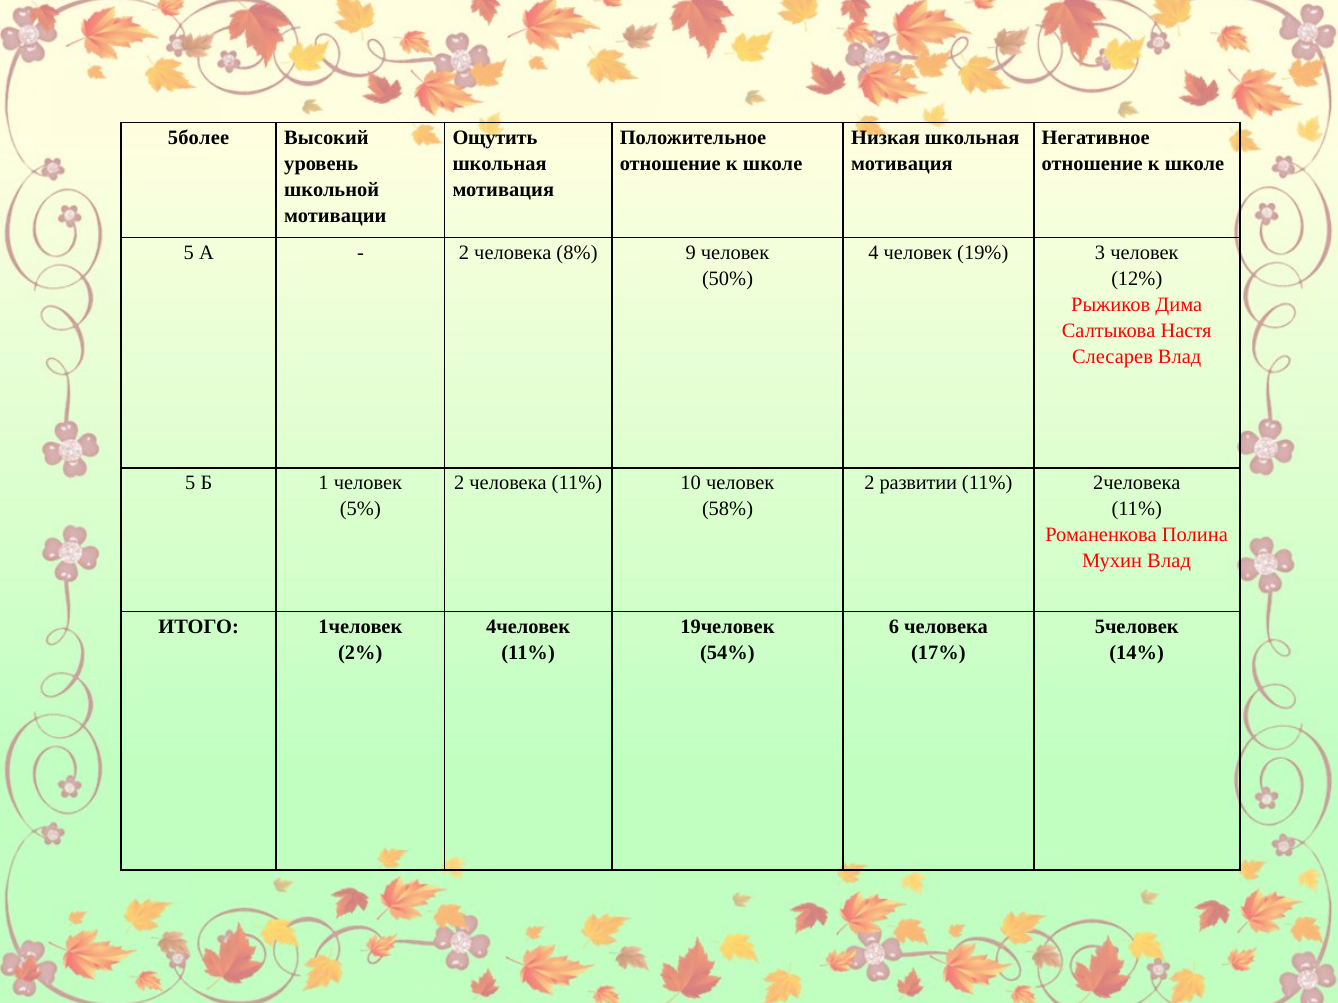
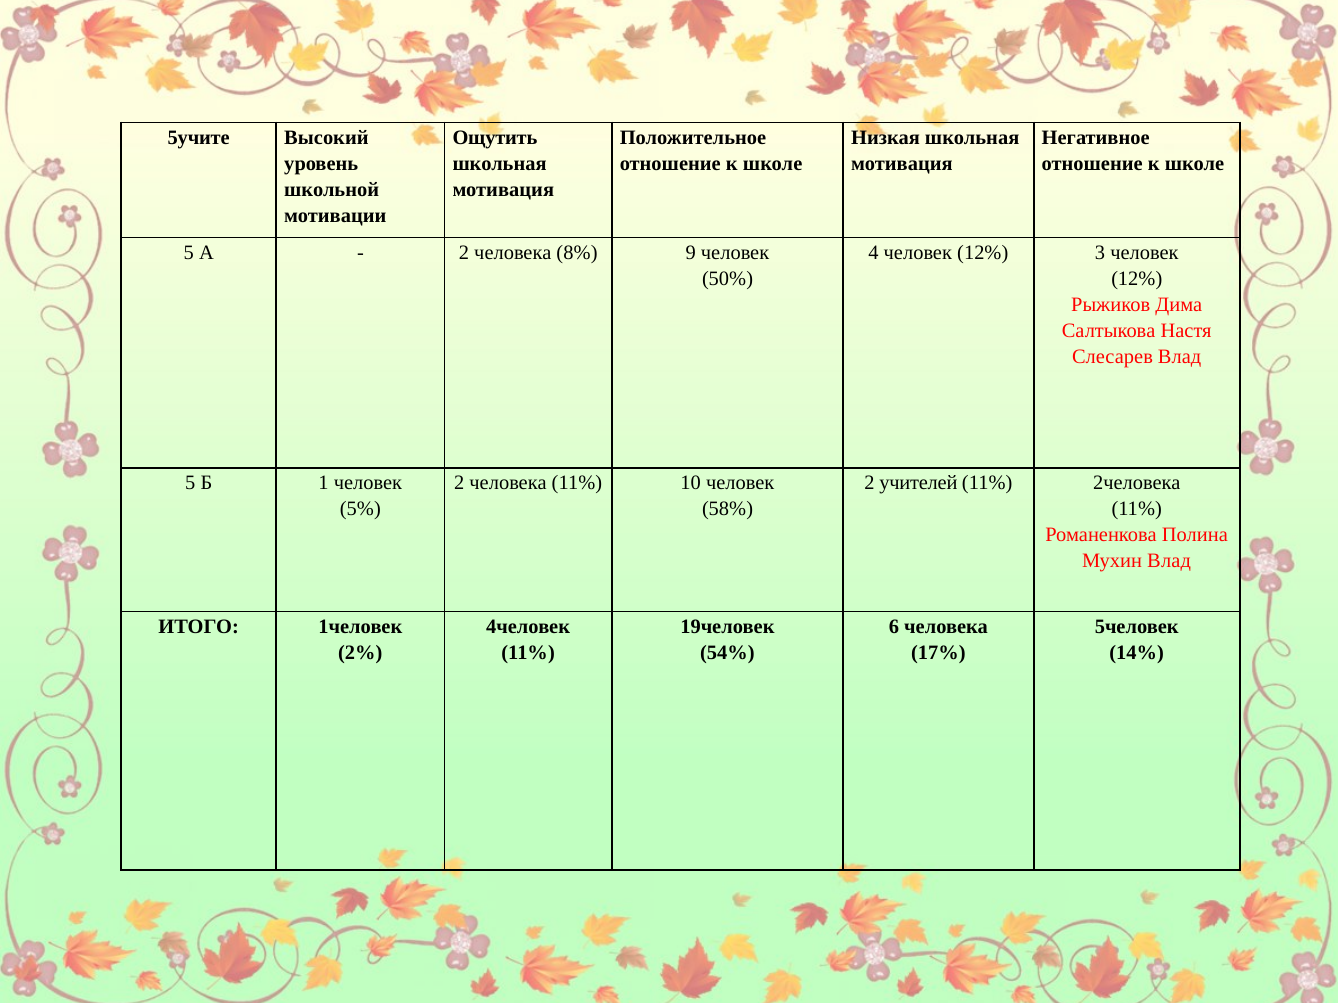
5более: 5более -> 5учите
4 человек 19%: 19% -> 12%
развитии: развитии -> учителей
